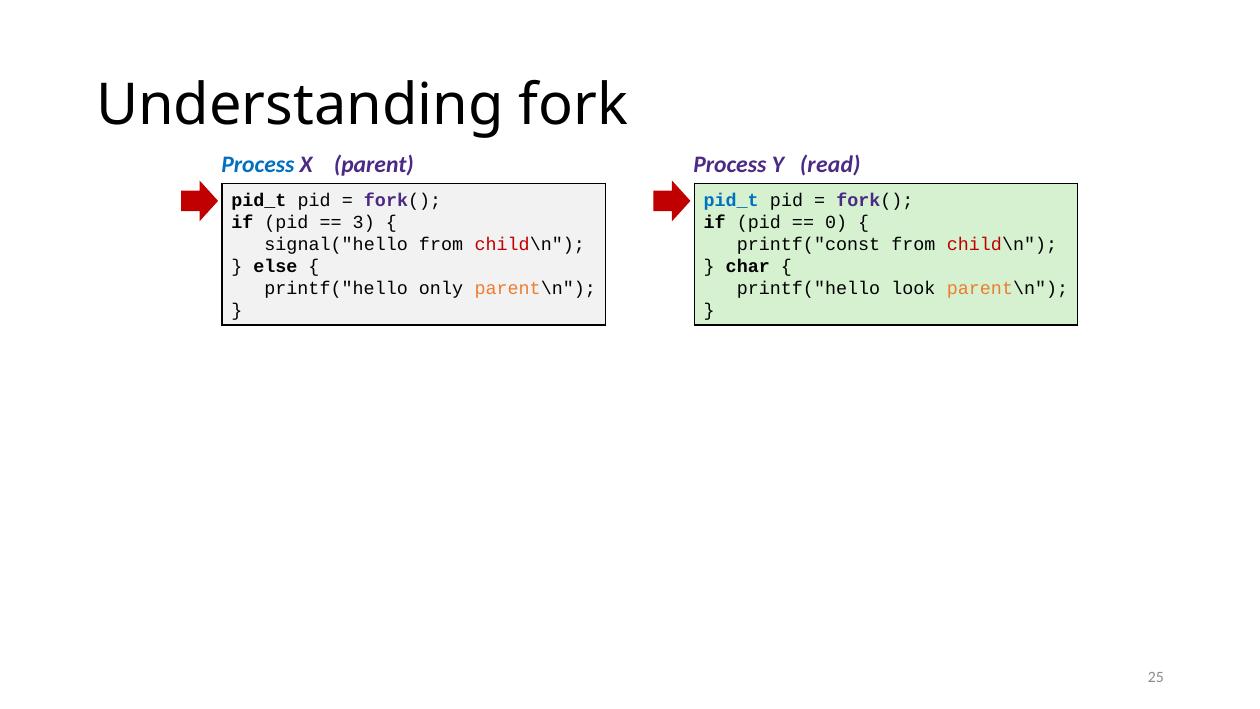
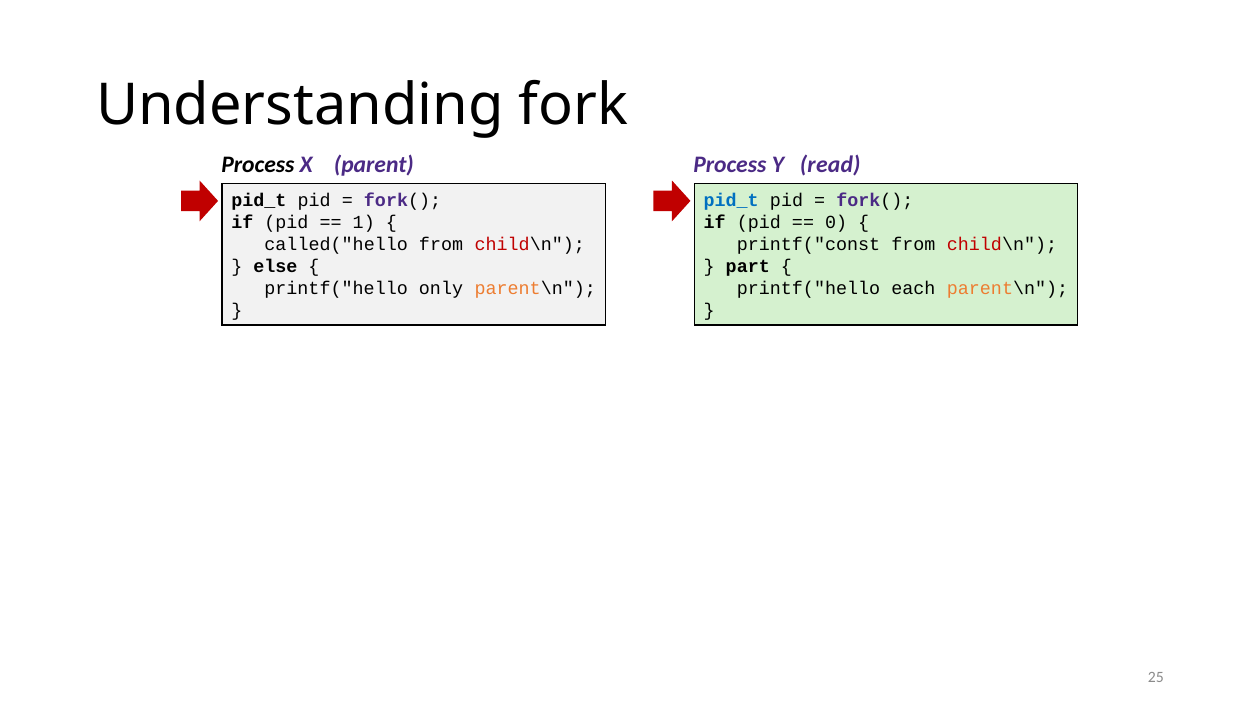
Process at (258, 165) colour: blue -> black
3: 3 -> 1
signal("hello: signal("hello -> called("hello
char: char -> part
look: look -> each
